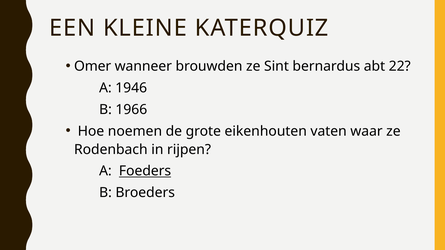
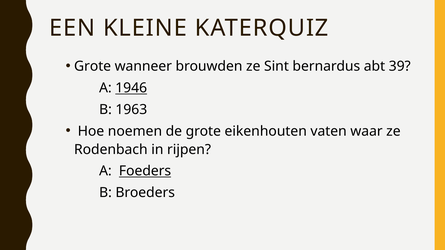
Omer at (93, 66): Omer -> Grote
22: 22 -> 39
1946 underline: none -> present
1966: 1966 -> 1963
